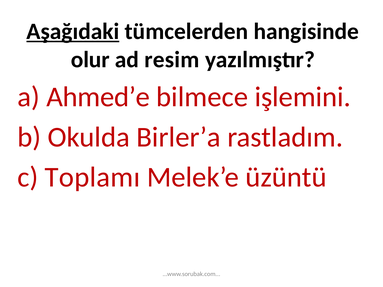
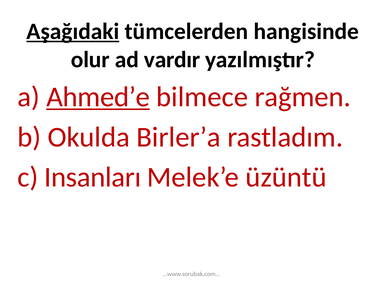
resim: resim -> vardır
Ahmed’e underline: none -> present
işlemini: işlemini -> rağmen
Toplamı: Toplamı -> Insanları
